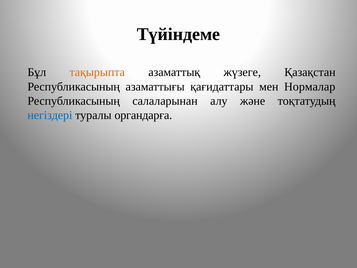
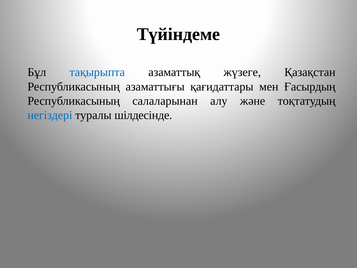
тақырыпта colour: orange -> blue
Нормалар: Нормалар -> Ғасырдың
органдарға: органдарға -> шілдесінде
